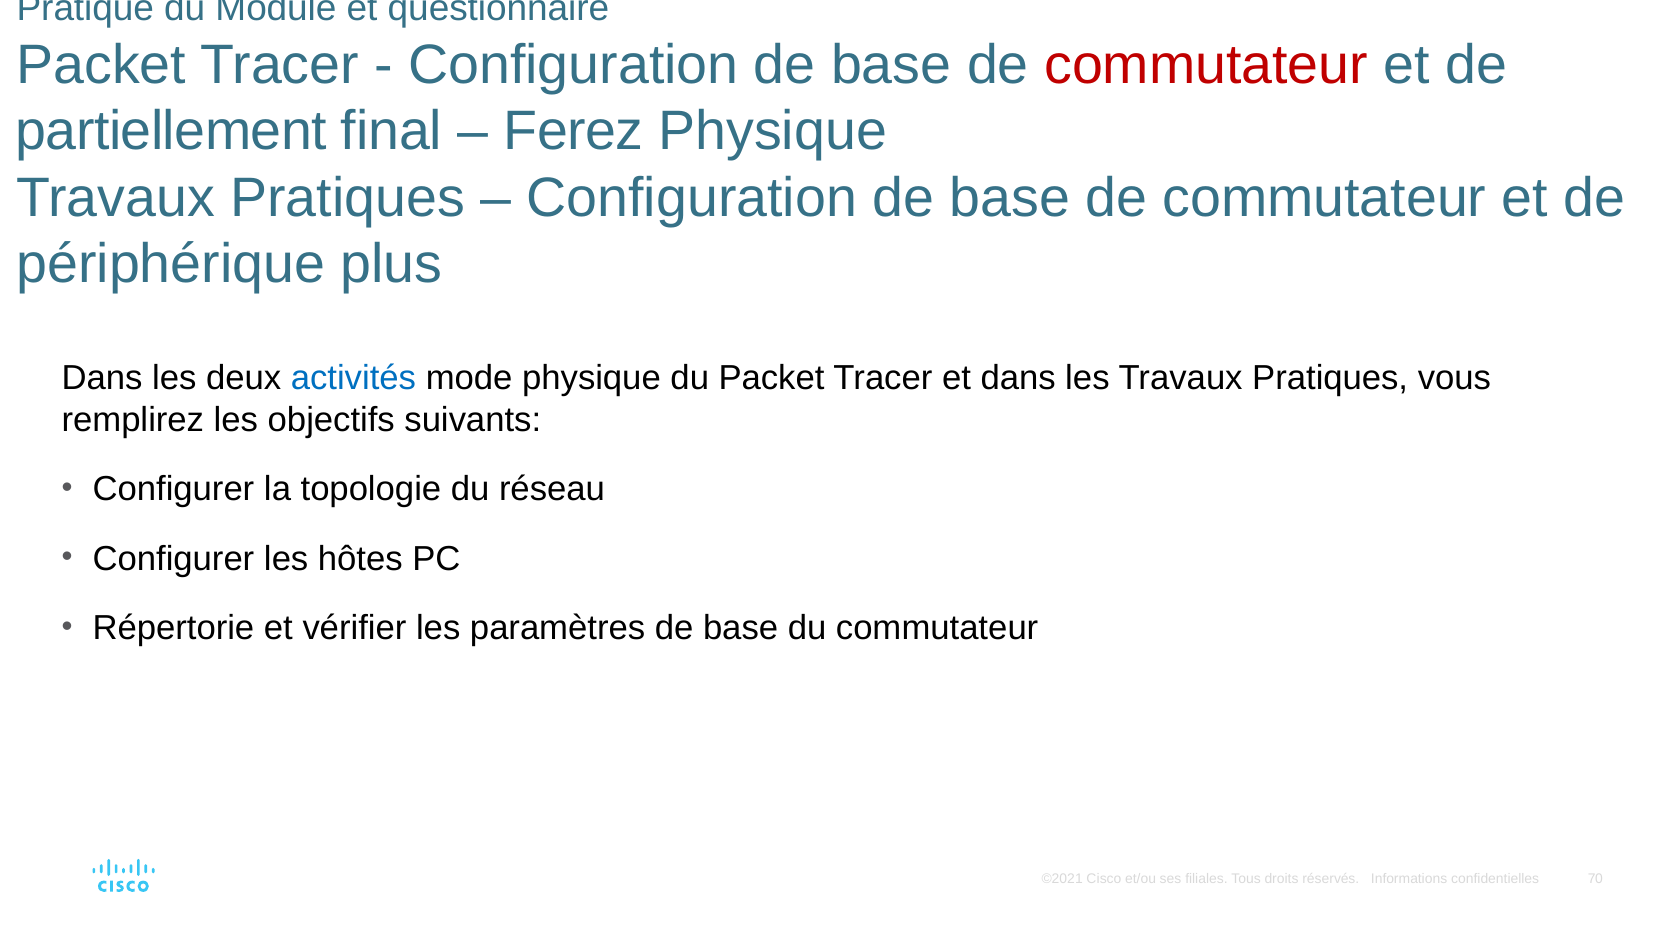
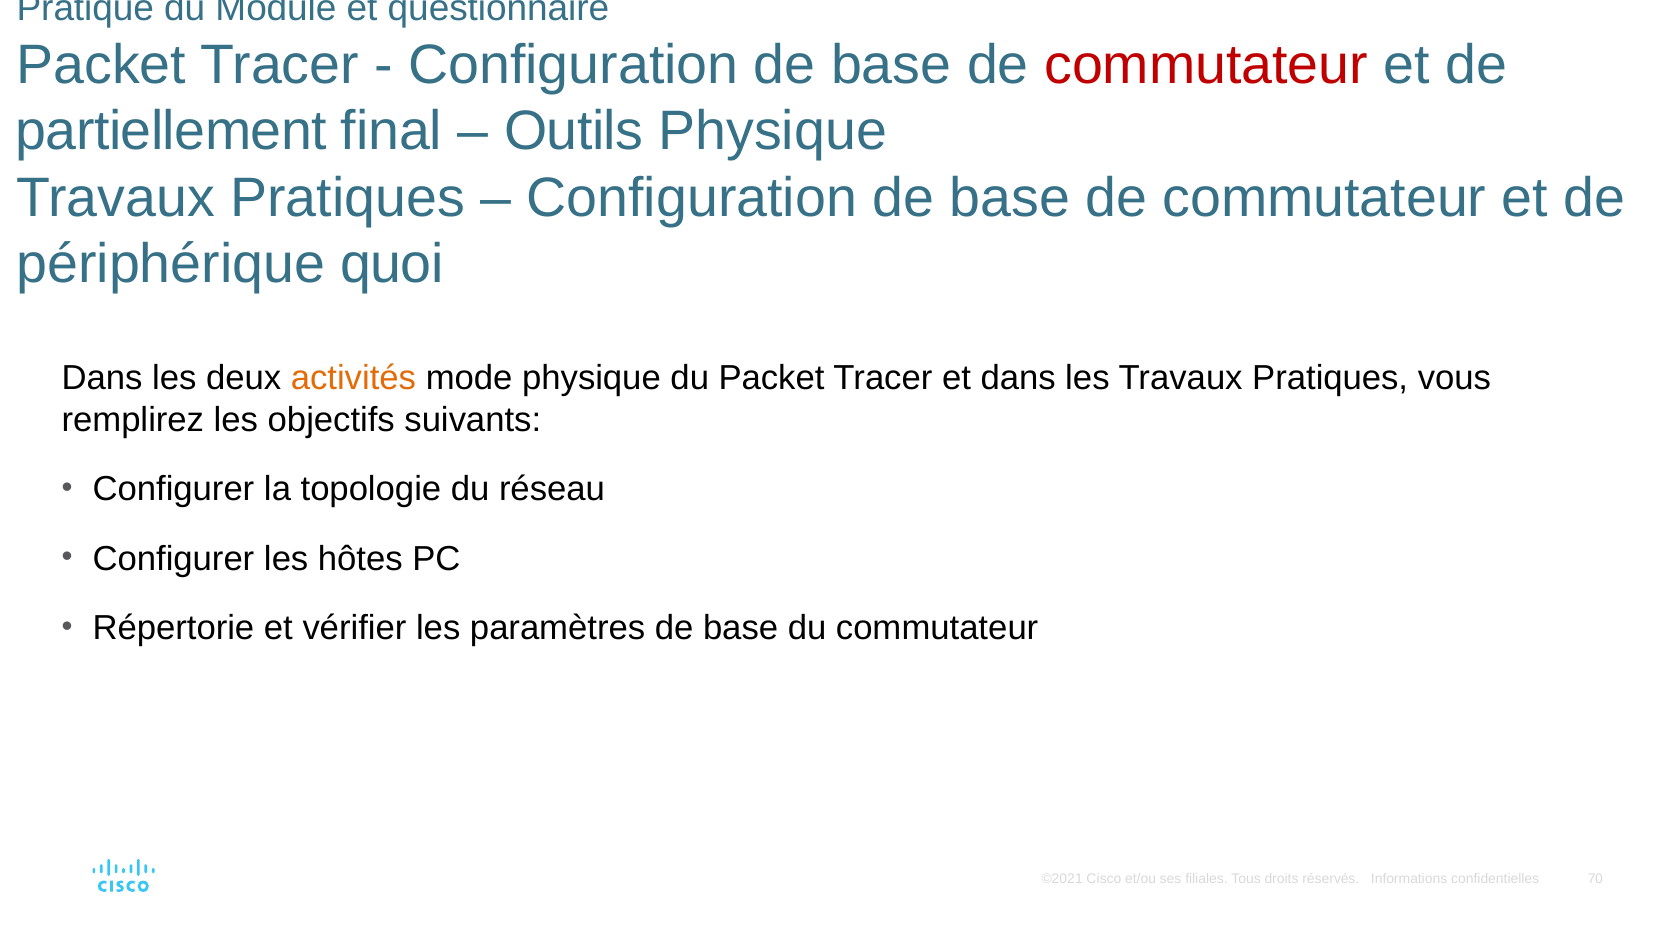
Ferez: Ferez -> Outils
plus: plus -> quoi
activités colour: blue -> orange
